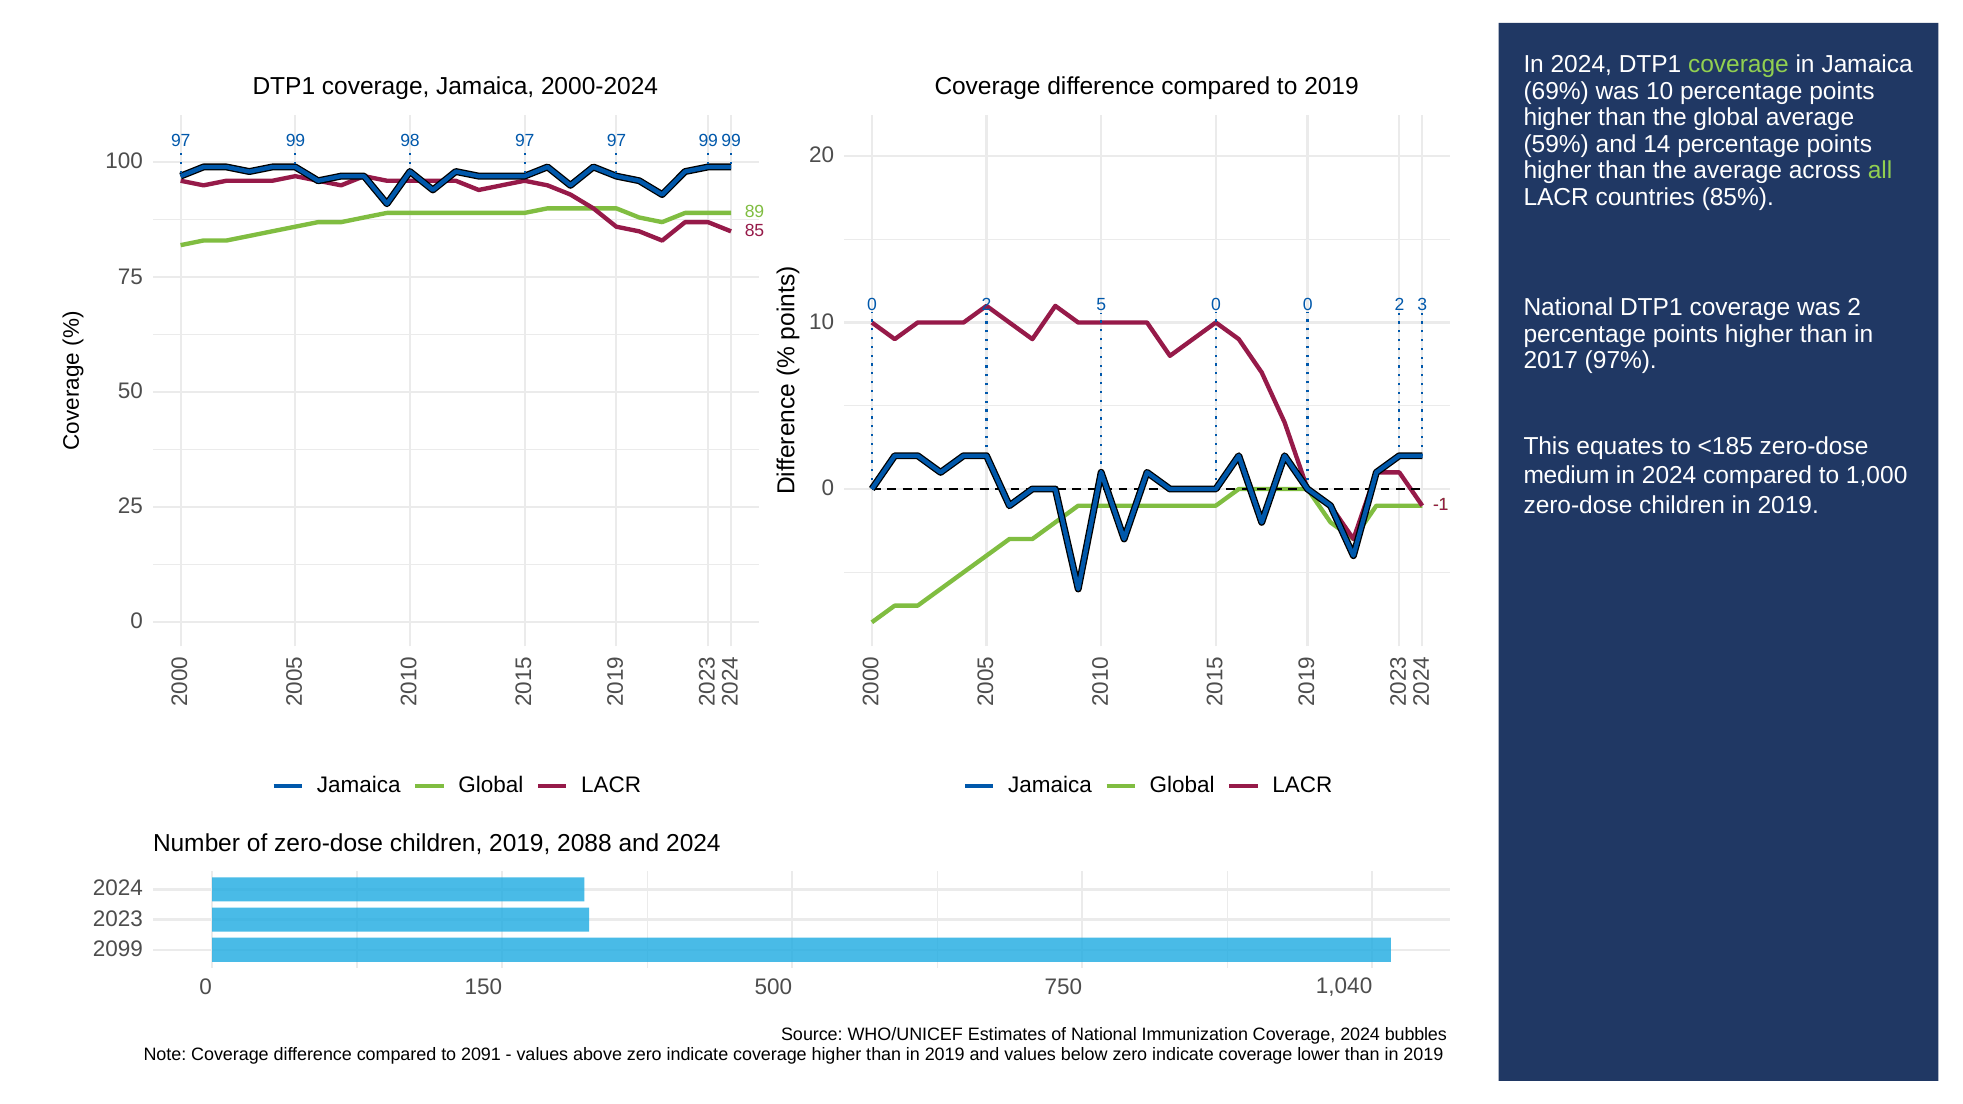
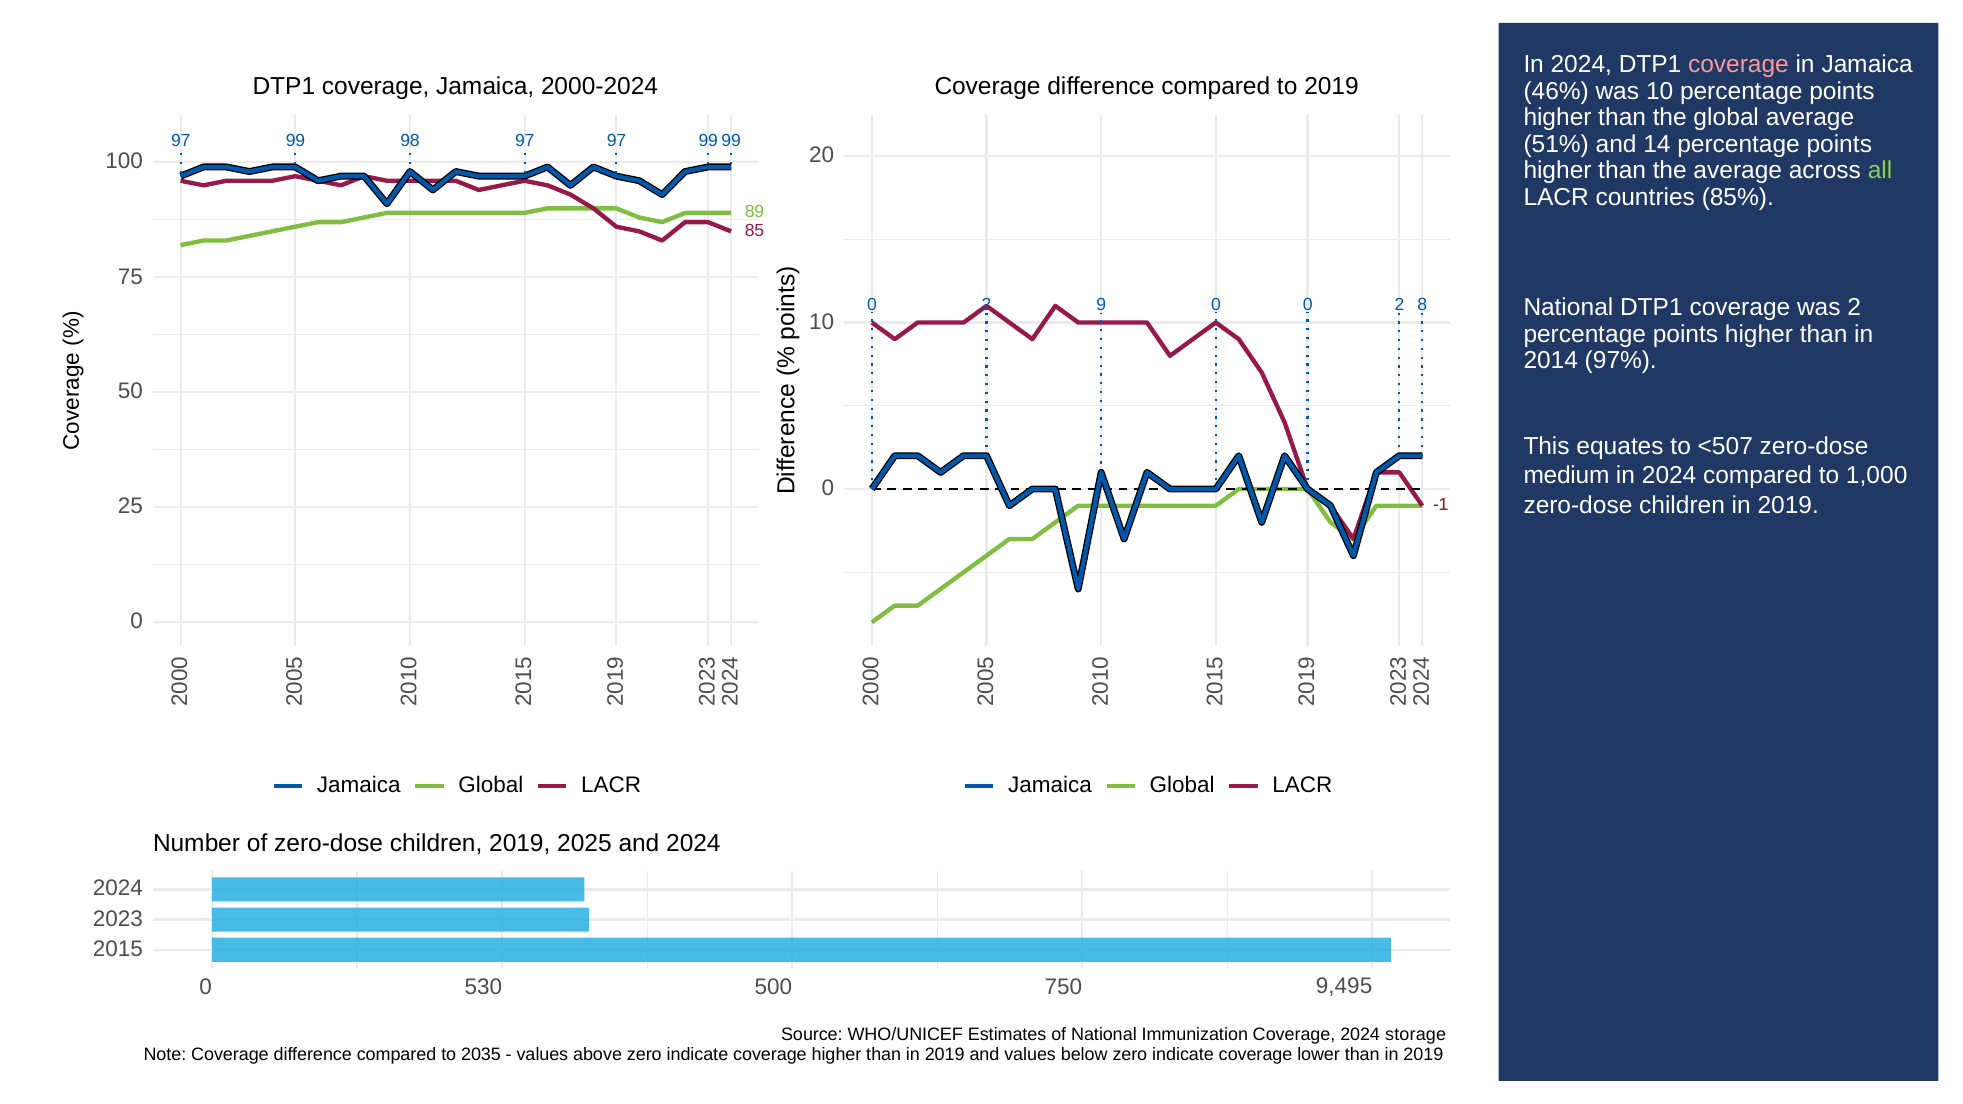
coverage at (1738, 65) colour: light green -> pink
69%: 69% -> 46%
59%: 59% -> 51%
2 5: 5 -> 9
0 0 2 3: 3 -> 8
2017: 2017 -> 2014
<185: <185 -> <507
2088: 2088 -> 2025
2099: 2099 -> 2015
150: 150 -> 530
1,040: 1,040 -> 9,495
bubbles: bubbles -> storage
2091: 2091 -> 2035
